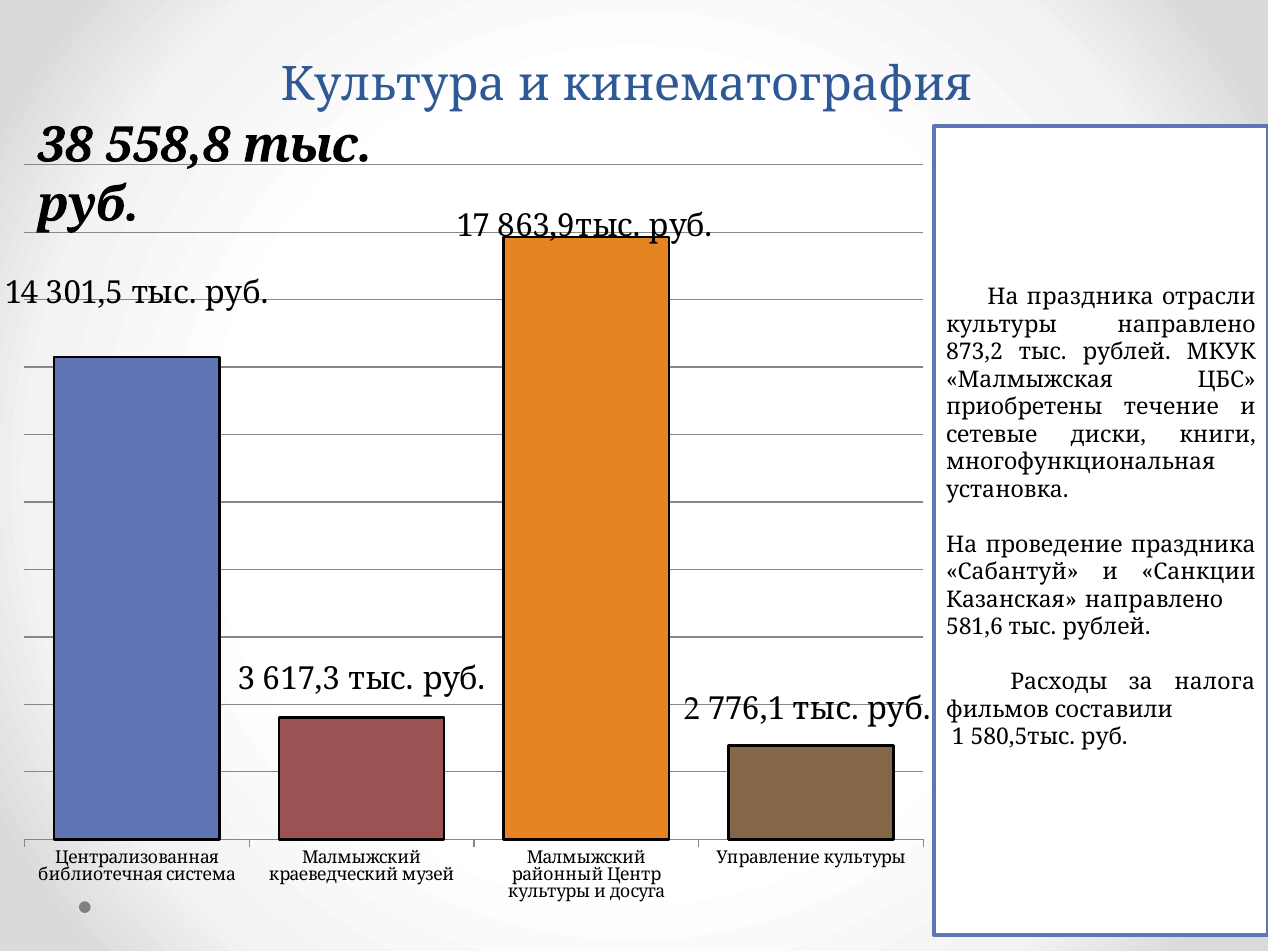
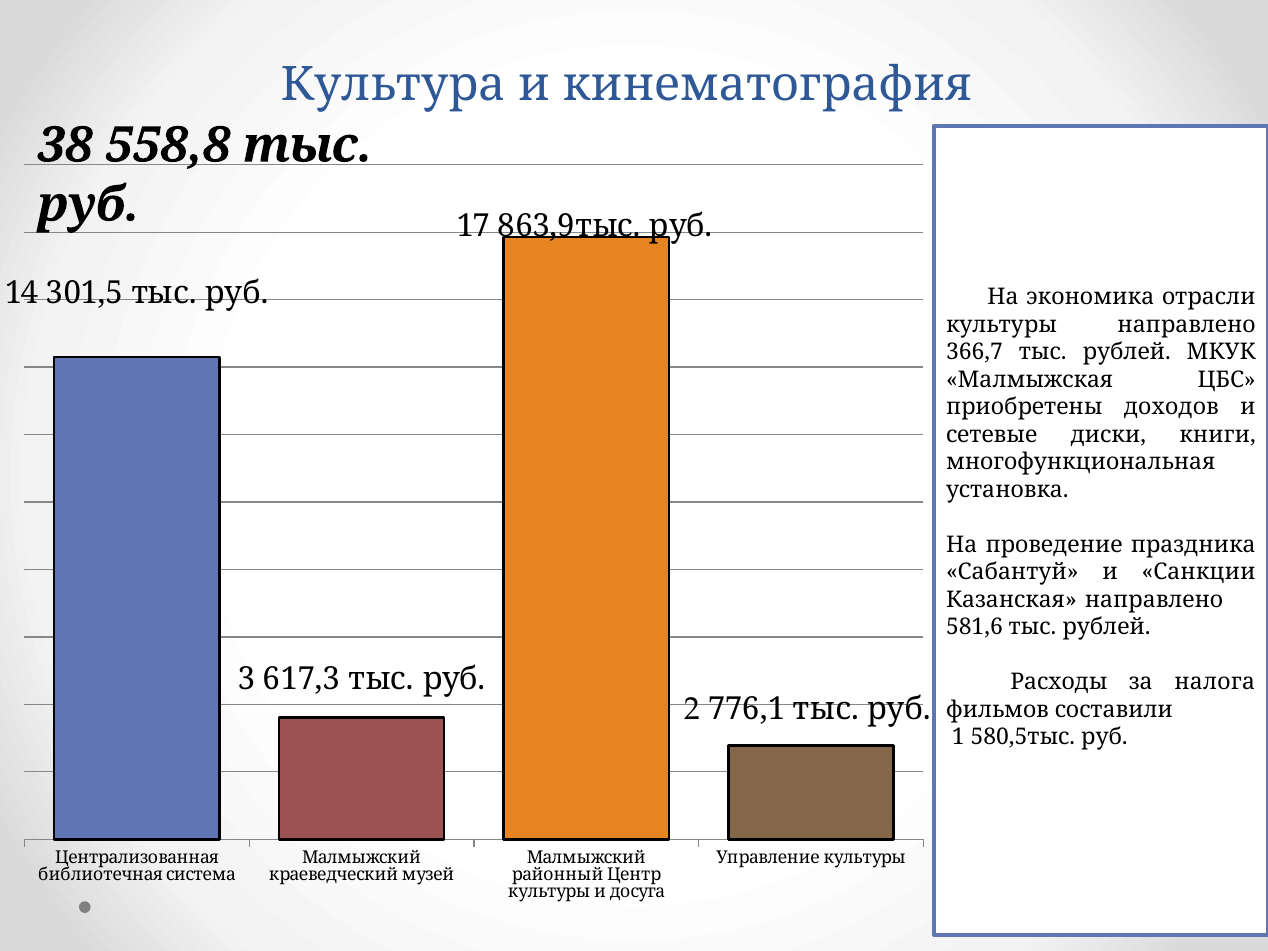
На праздника: праздника -> экономика
873,2: 873,2 -> 366,7
течение: течение -> доходов
